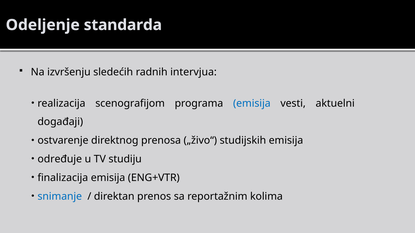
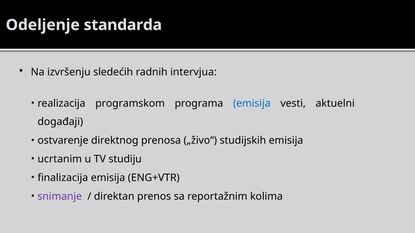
scenografijom: scenografijom -> programskom
određuje: određuje -> ucrtanim
snimanje colour: blue -> purple
